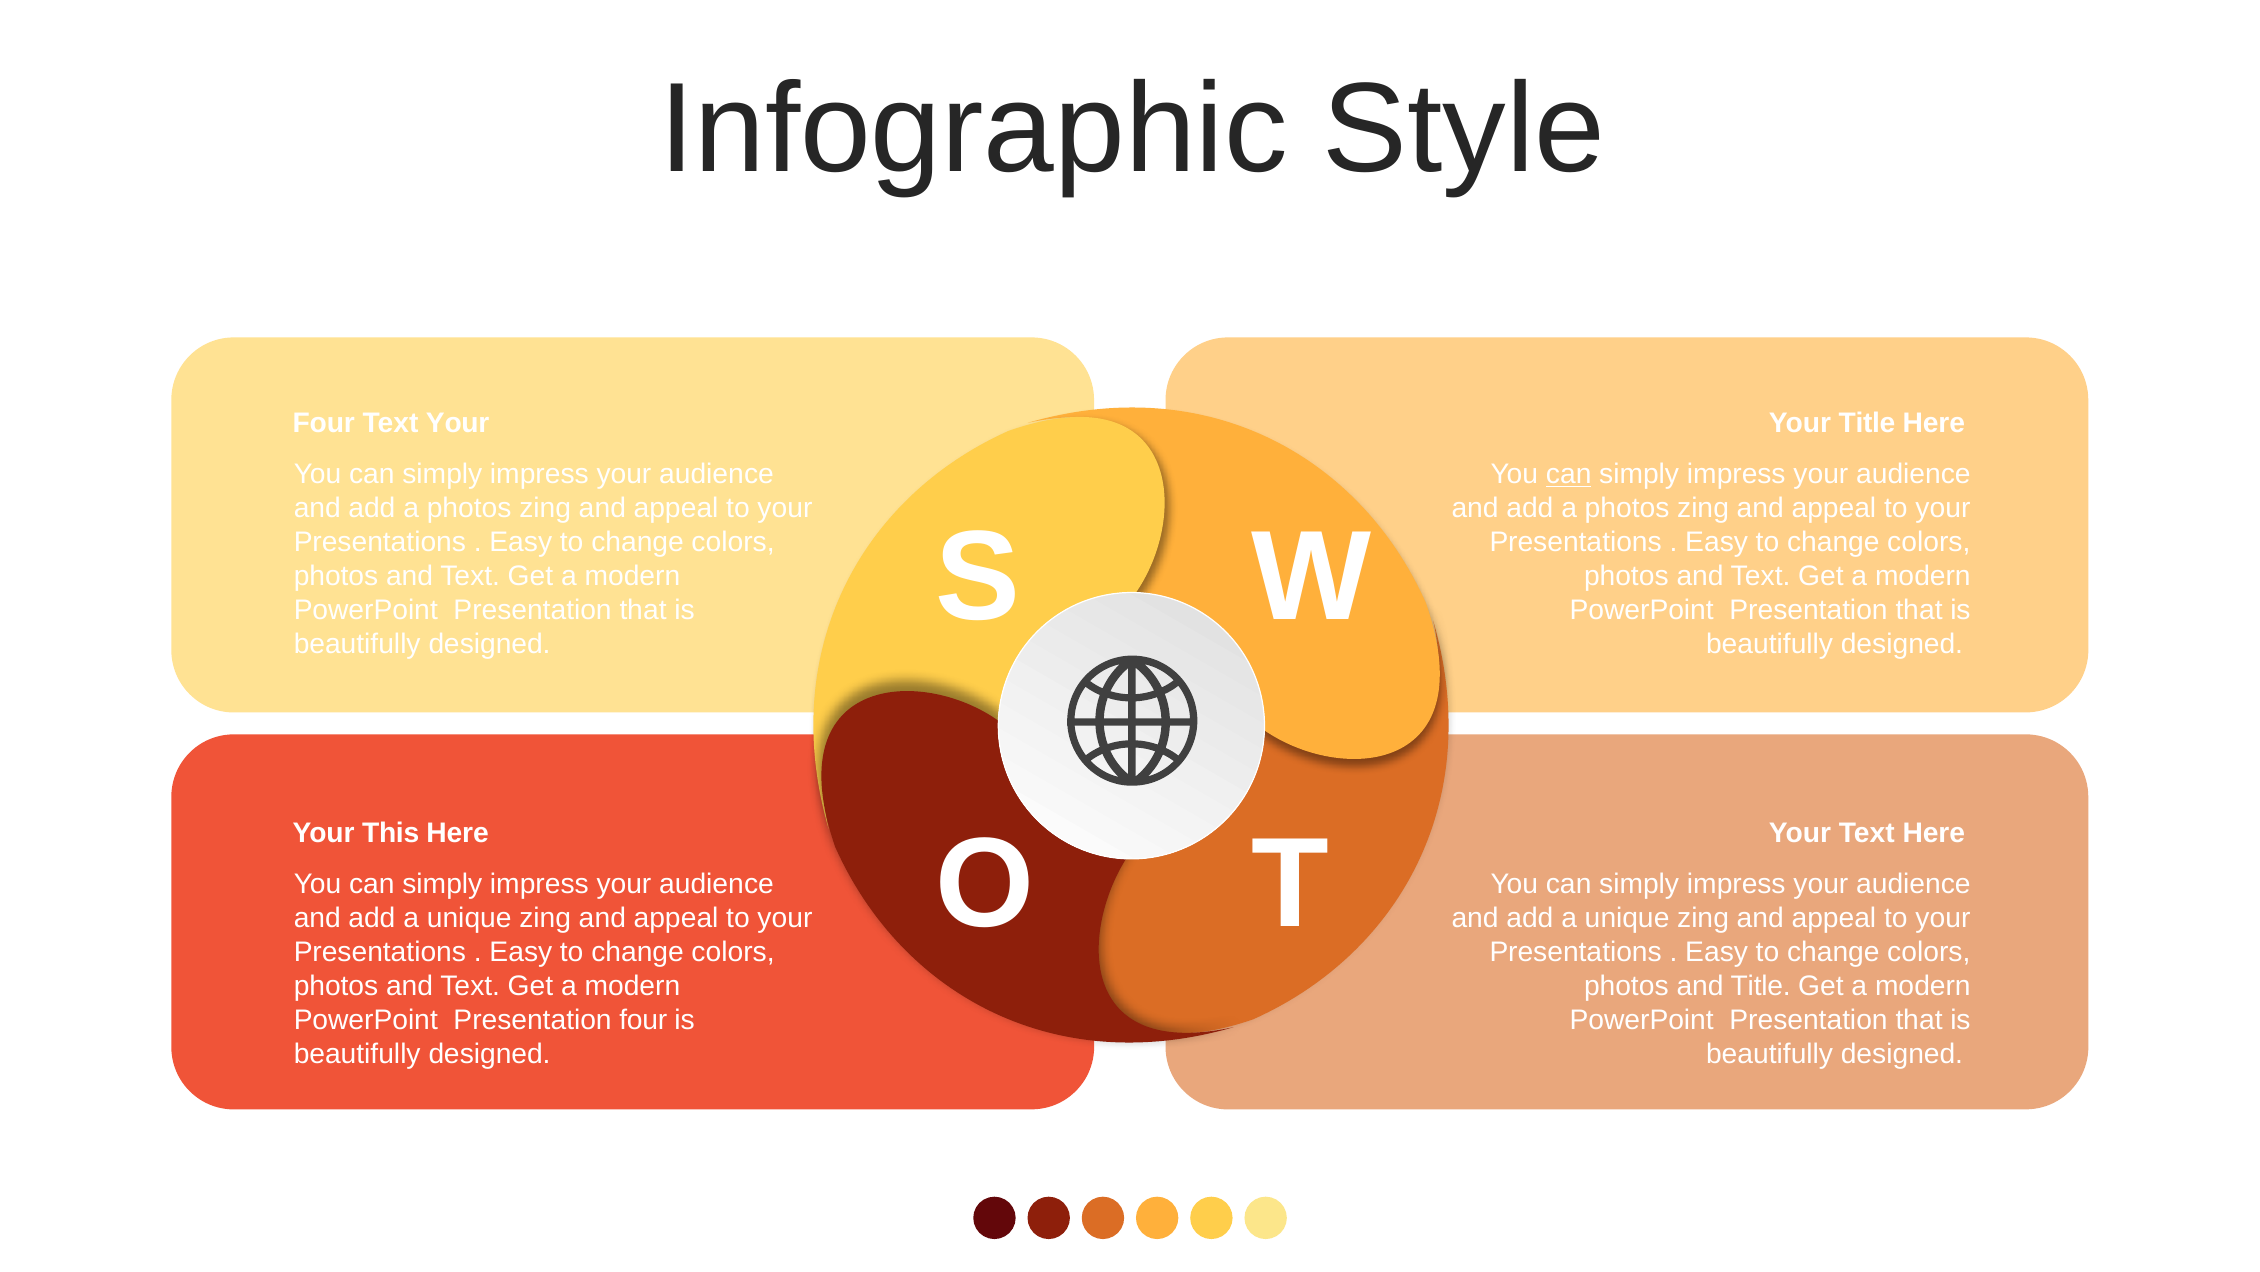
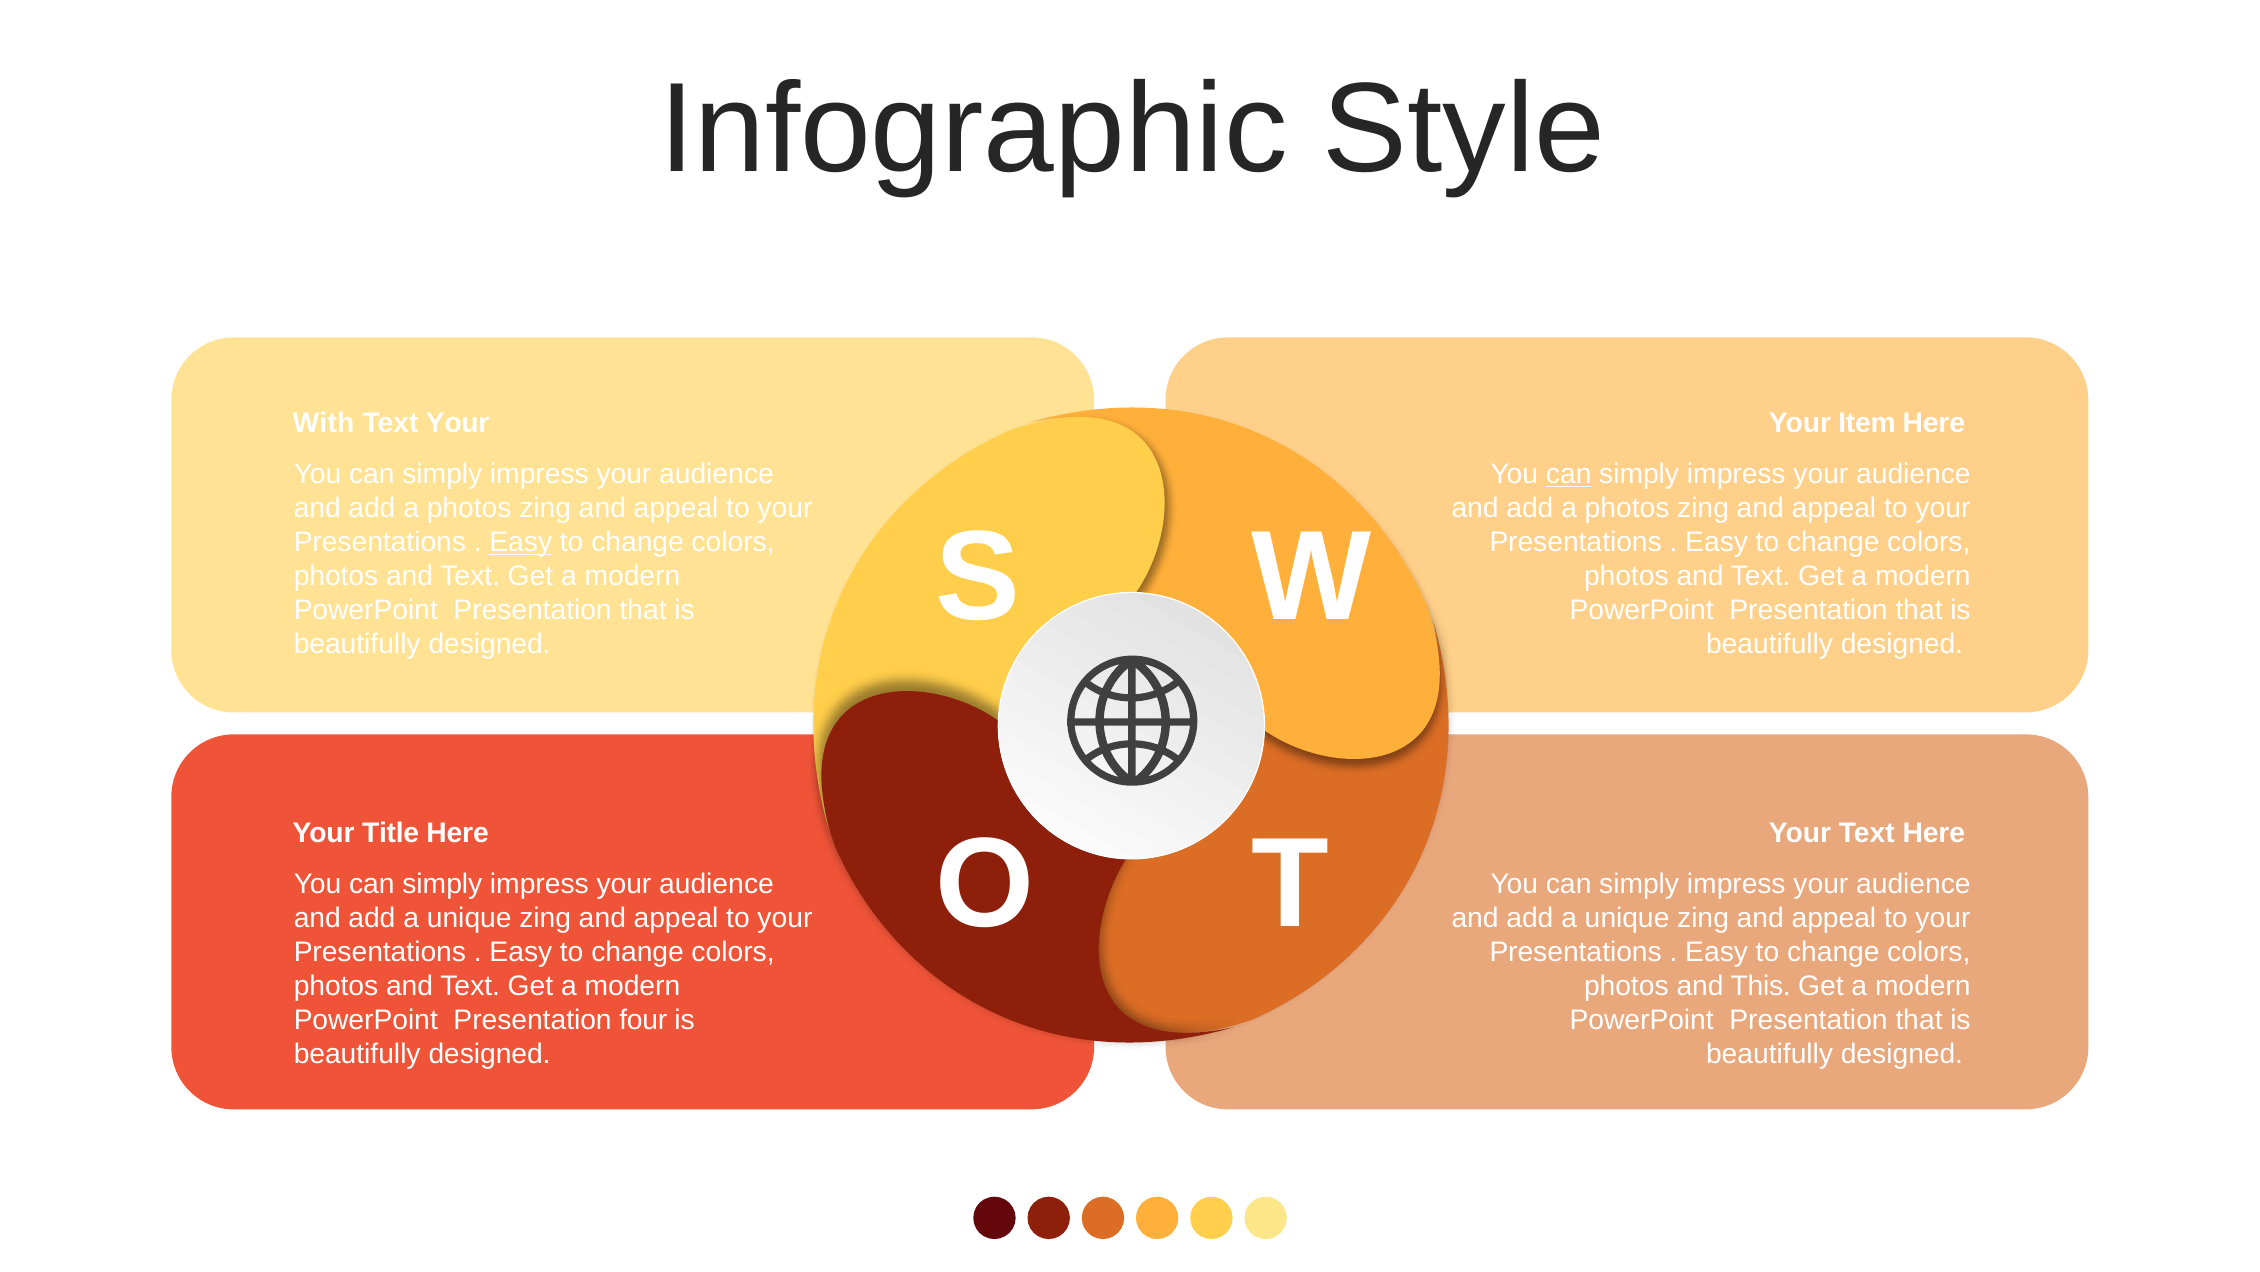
Four at (324, 423): Four -> With
Your Title: Title -> Item
Easy at (521, 542) underline: none -> present
This: This -> Title
and Title: Title -> This
